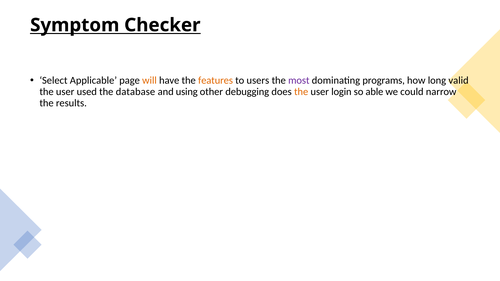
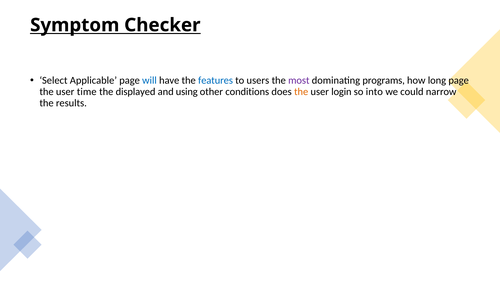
will colour: orange -> blue
features colour: orange -> blue
long valid: valid -> page
used: used -> time
database: database -> displayed
debugging: debugging -> conditions
able: able -> into
